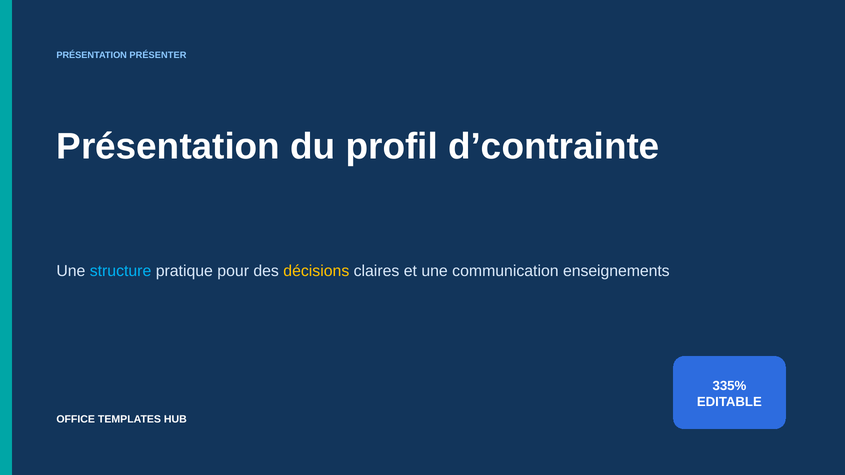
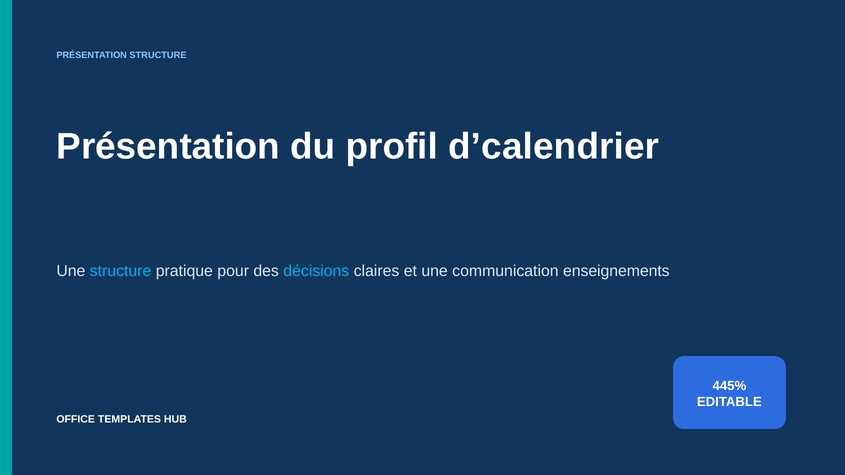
PRÉSENTATION PRÉSENTER: PRÉSENTER -> STRUCTURE
d’contrainte: d’contrainte -> d’calendrier
décisions colour: yellow -> light blue
335%: 335% -> 445%
